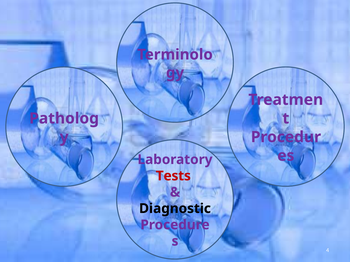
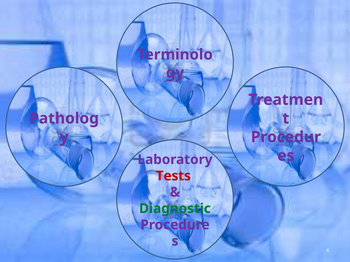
Diagnostic colour: black -> green
